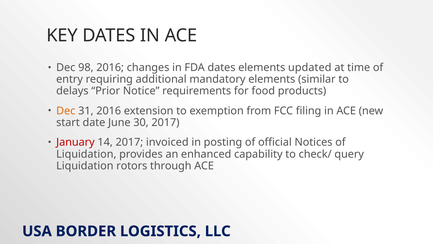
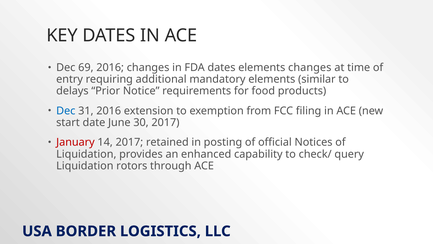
98: 98 -> 69
elements updated: updated -> changes
Dec at (66, 111) colour: orange -> blue
invoiced: invoiced -> retained
